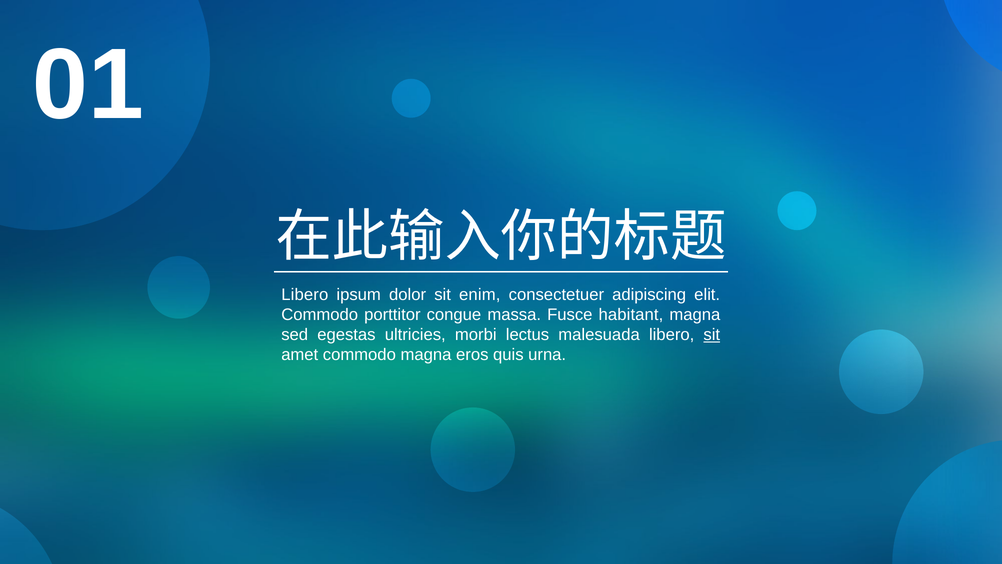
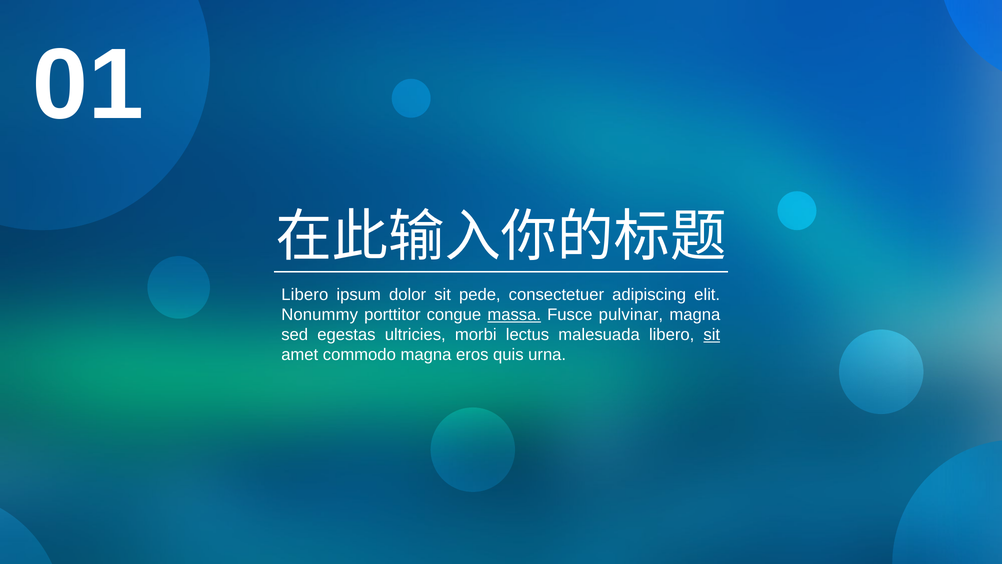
enim: enim -> pede
Commodo at (320, 314): Commodo -> Nonummy
massa underline: none -> present
habitant: habitant -> pulvinar
